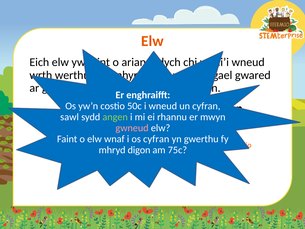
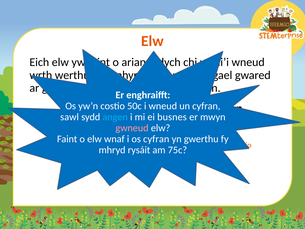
angen colour: light green -> light blue
rhannu: rhannu -> busnes
digon: digon -> rysáit
